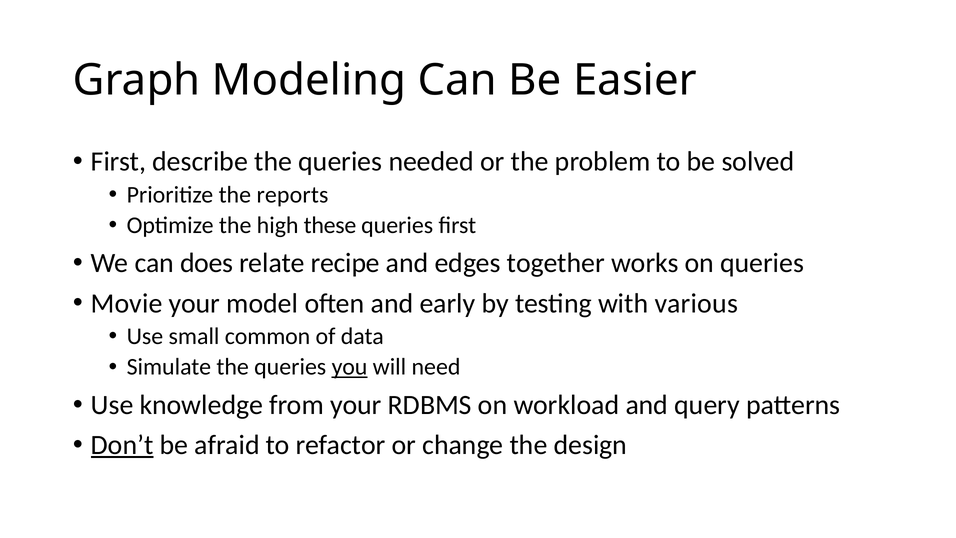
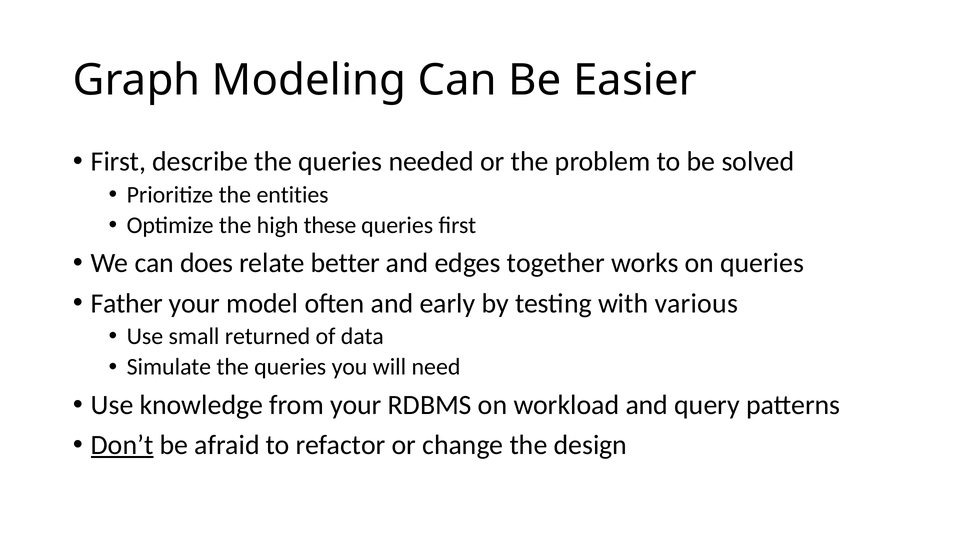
reports: reports -> entities
recipe: recipe -> better
Movie: Movie -> Father
common: common -> returned
you underline: present -> none
